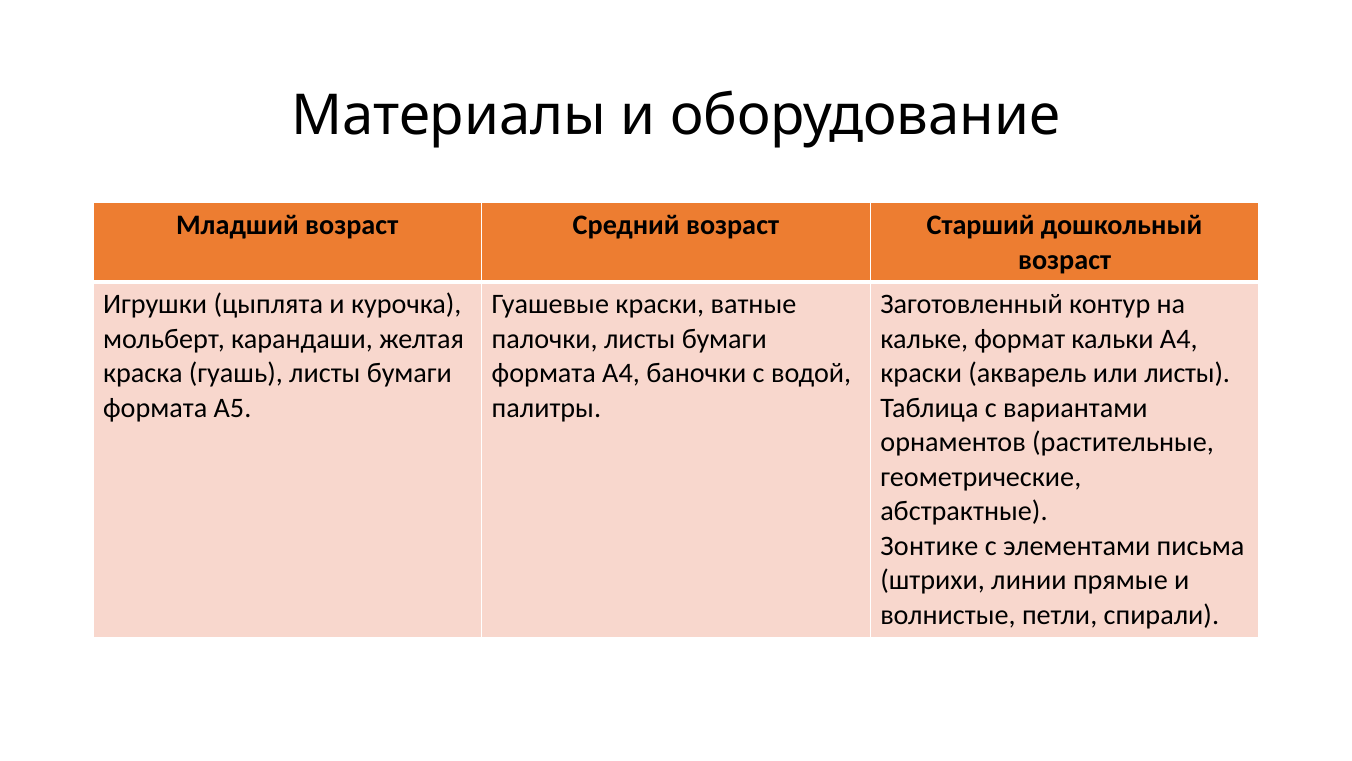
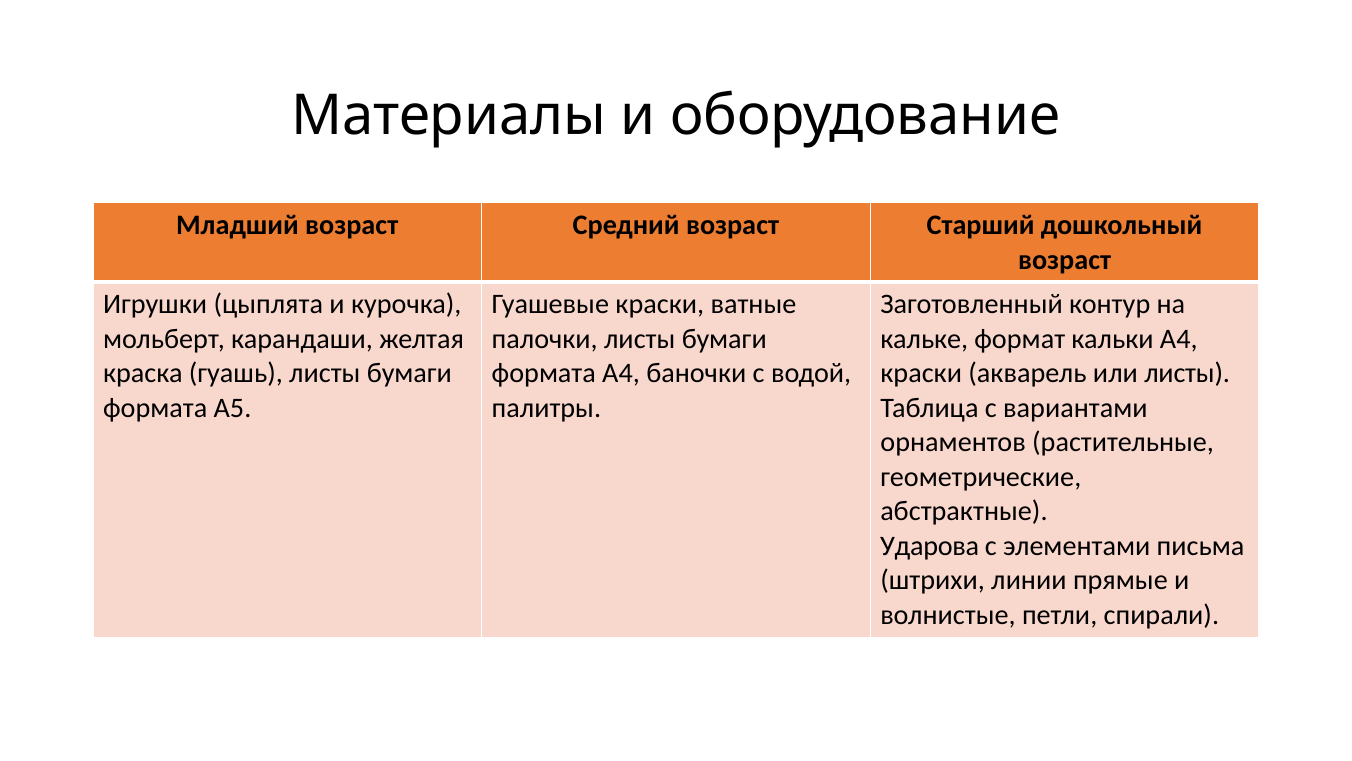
Зонтике: Зонтике -> Ударова
